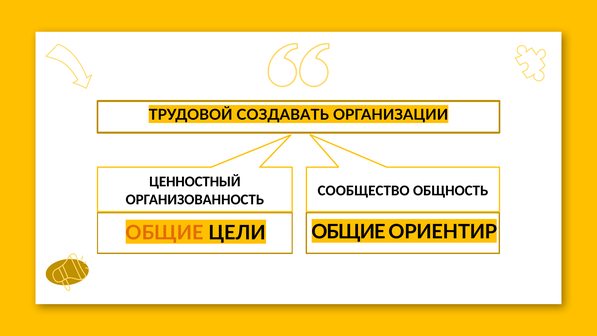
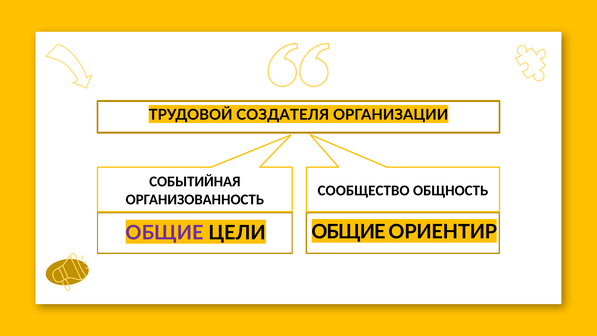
СОЗДАВАТЬ: СОЗДАВАТЬ -> СОЗДАТЕЛЯ
ЦЕННОСТНЫЙ: ЦЕННОСТНЫЙ -> СОБЫТИЙНАЯ
ОБЩИЕ at (165, 233) colour: orange -> purple
